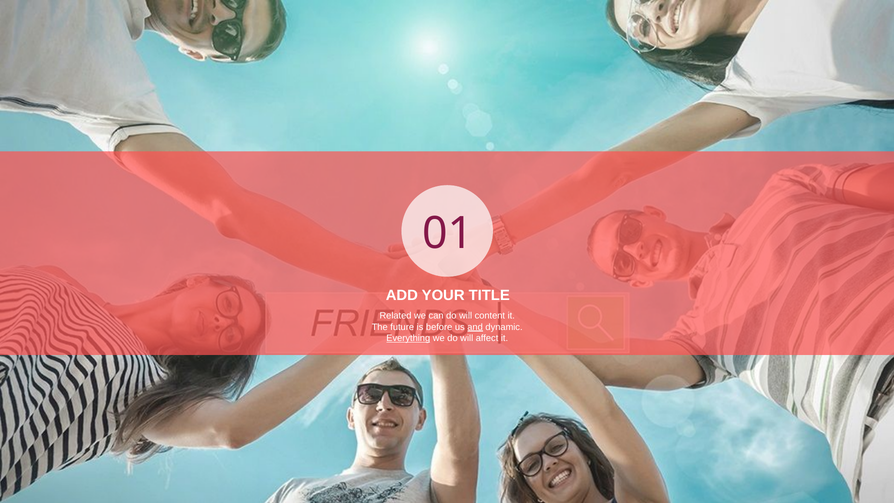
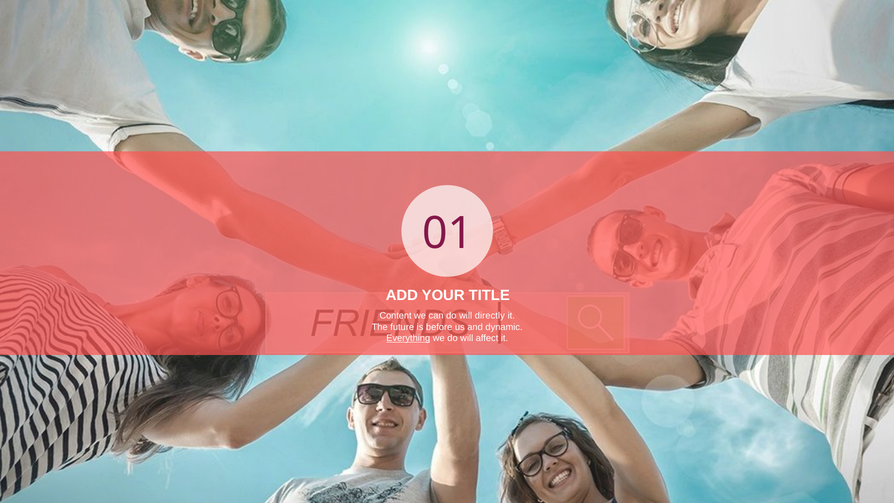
Related: Related -> Content
content: content -> directly
and underline: present -> none
